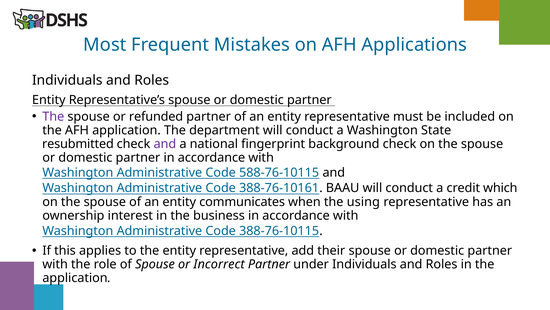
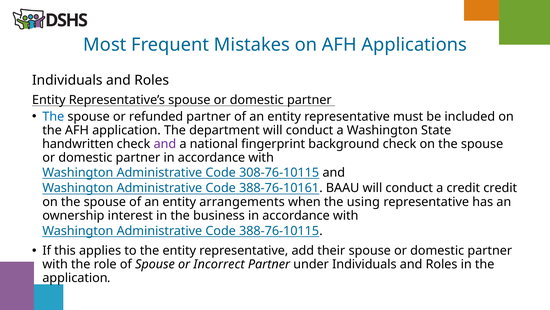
The at (53, 116) colour: purple -> blue
resubmitted: resubmitted -> handwritten
588-76-10115: 588-76-10115 -> 308-76-10115
credit which: which -> credit
communicates: communicates -> arrangements
